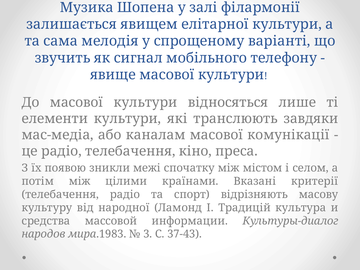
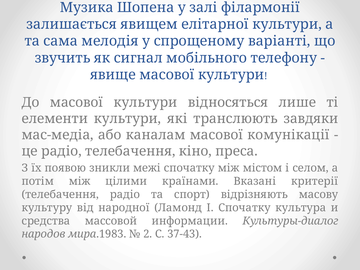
І Традицій: Традицій -> Спочатку
3: 3 -> 2
